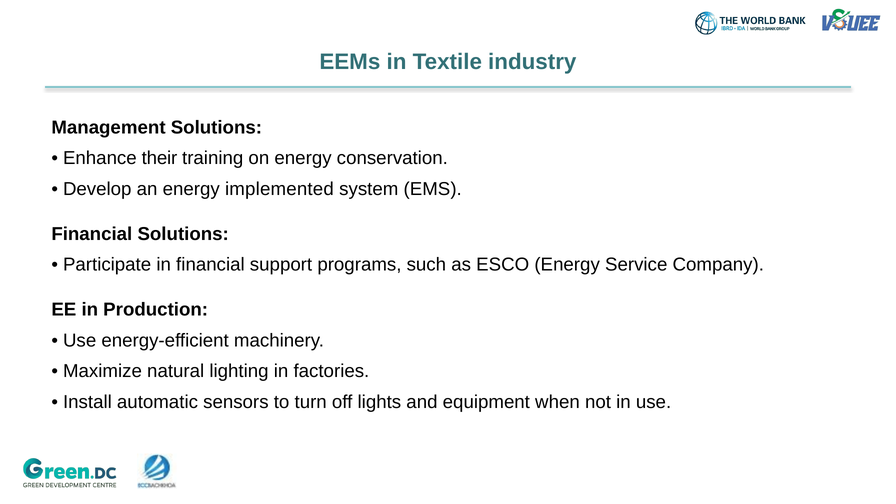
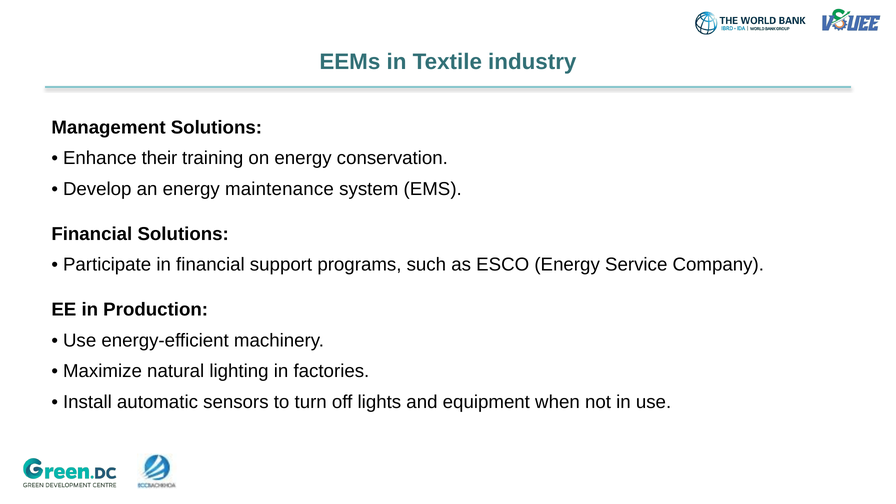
implemented: implemented -> maintenance
